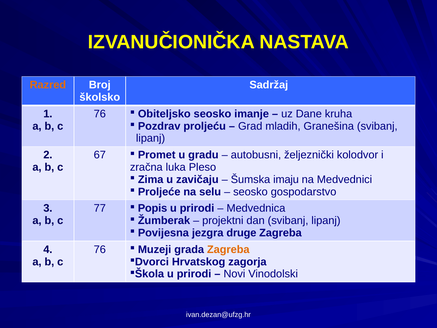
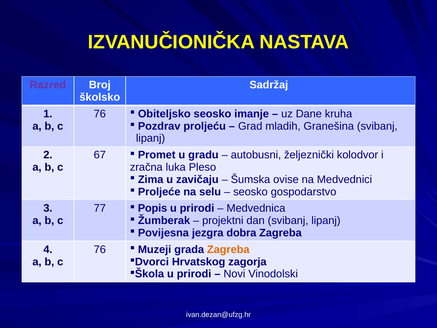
Razred colour: orange -> purple
imaju: imaju -> ovise
druge: druge -> dobra
